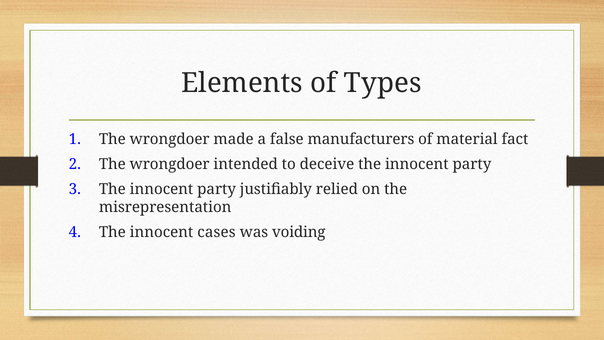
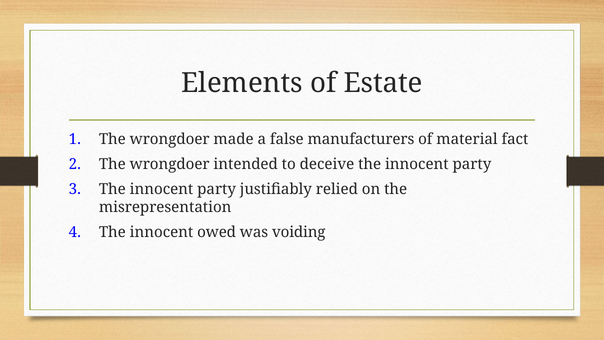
Types: Types -> Estate
cases: cases -> owed
